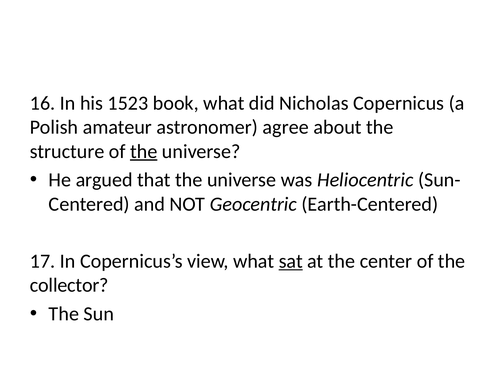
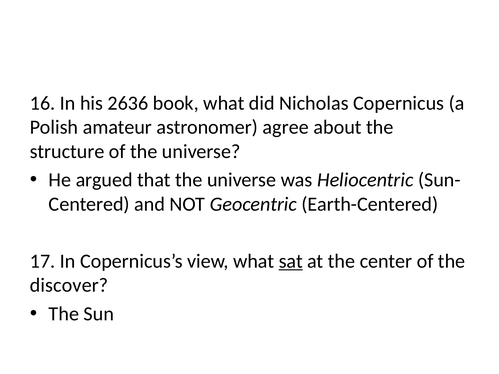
1523: 1523 -> 2636
the at (144, 152) underline: present -> none
collector: collector -> discover
